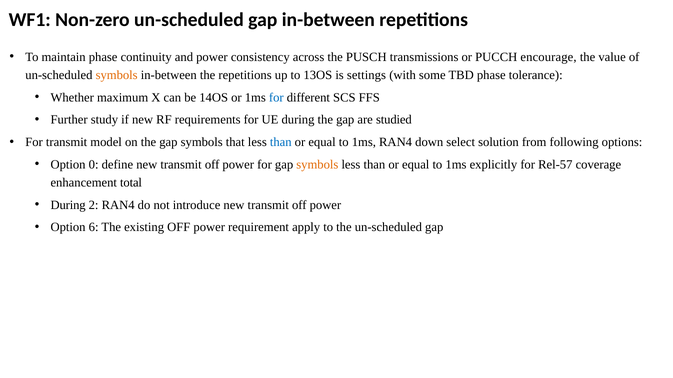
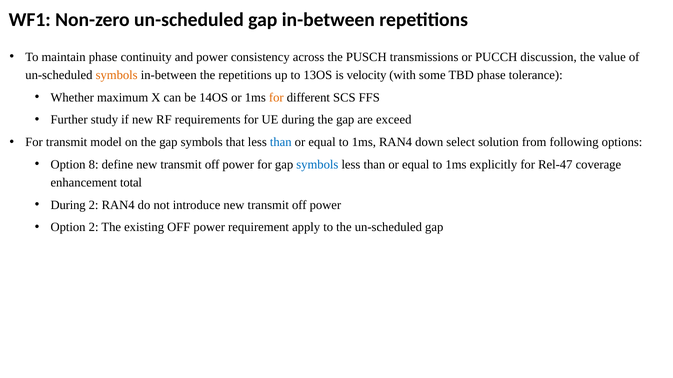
encourage: encourage -> discussion
settings: settings -> velocity
for at (276, 98) colour: blue -> orange
studied: studied -> exceed
0: 0 -> 8
symbols at (317, 165) colour: orange -> blue
Rel-57: Rel-57 -> Rel-47
Option 6: 6 -> 2
